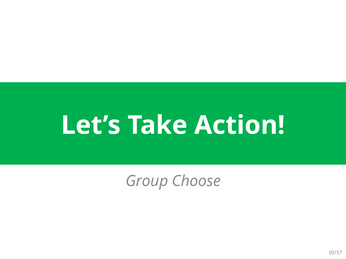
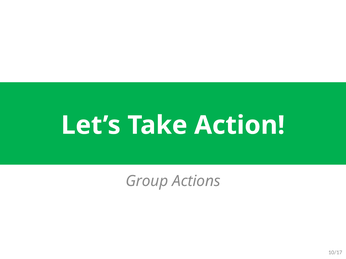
Choose: Choose -> Actions
